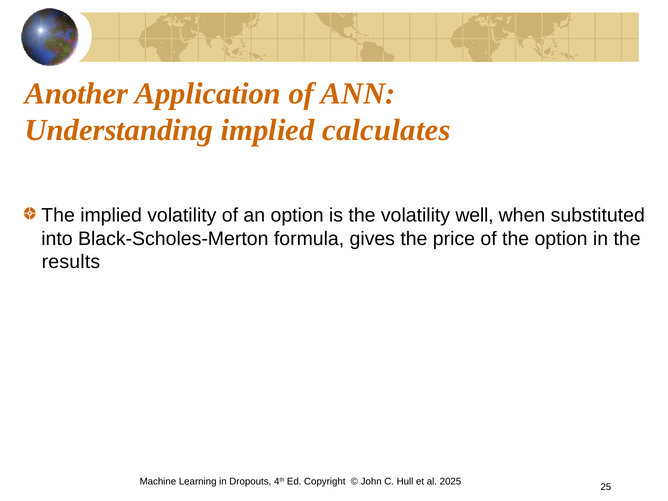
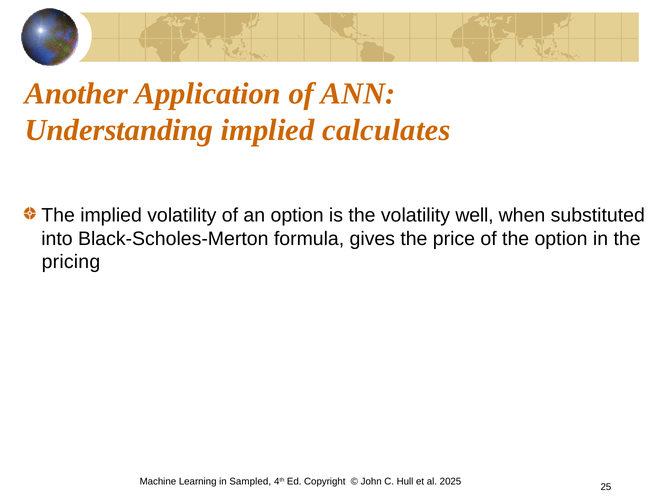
results: results -> pricing
Dropouts: Dropouts -> Sampled
